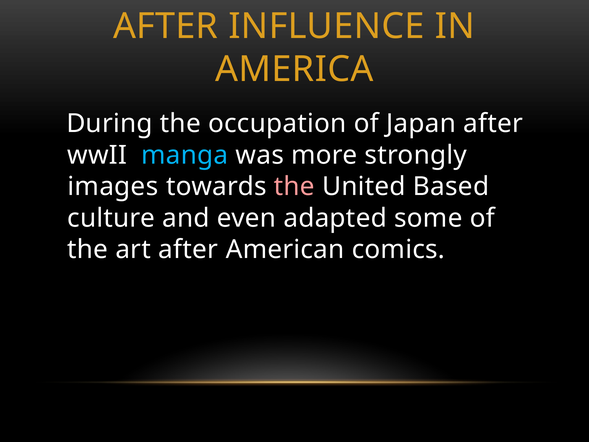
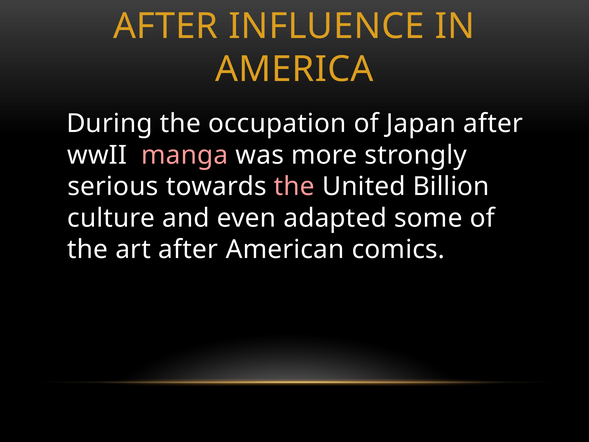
manga colour: light blue -> pink
images: images -> serious
Based: Based -> Billion
